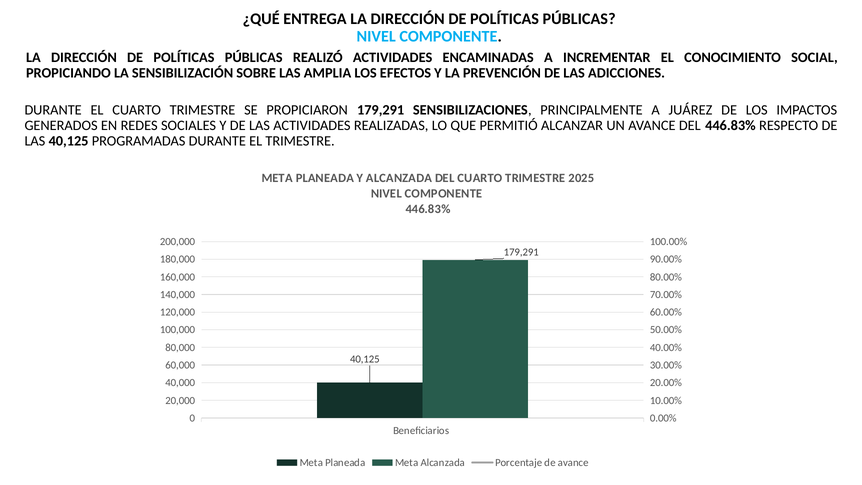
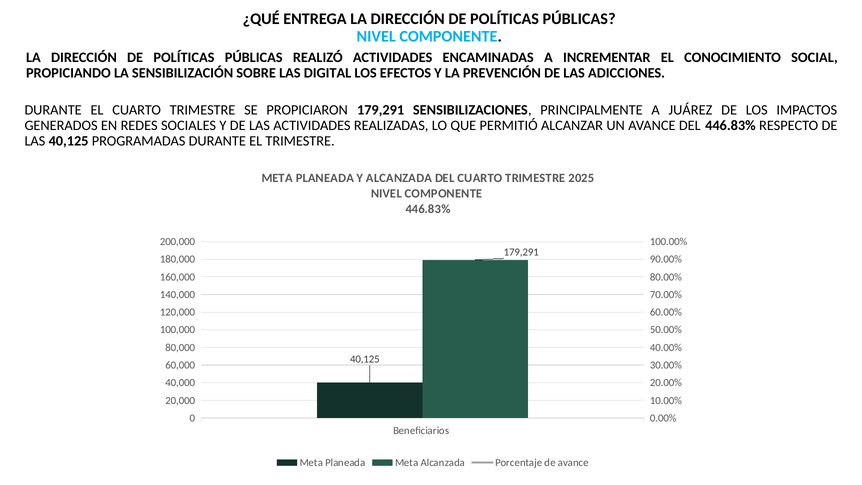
AMPLIA: AMPLIA -> DIGITAL
